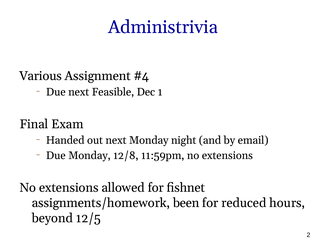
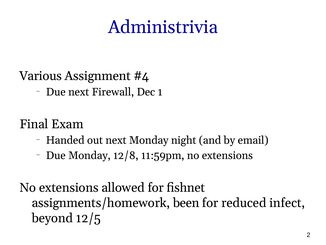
Feasible: Feasible -> Firewall
hours: hours -> infect
